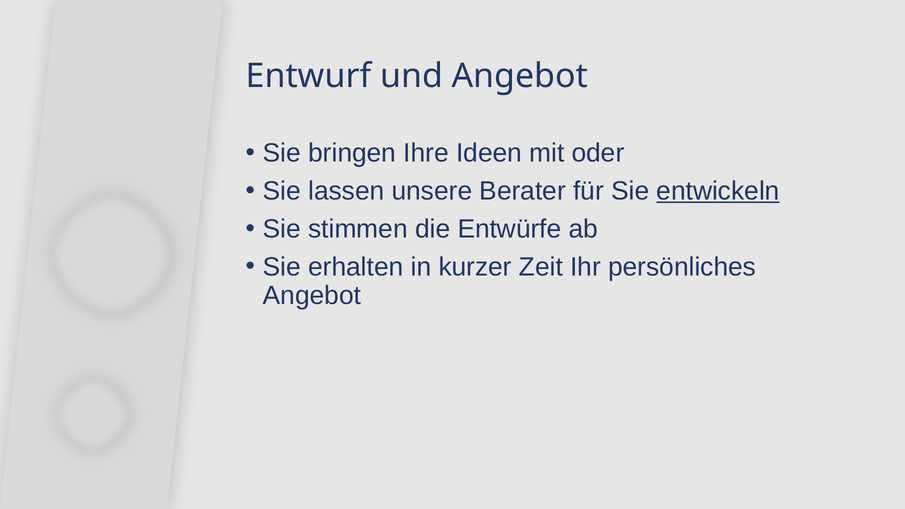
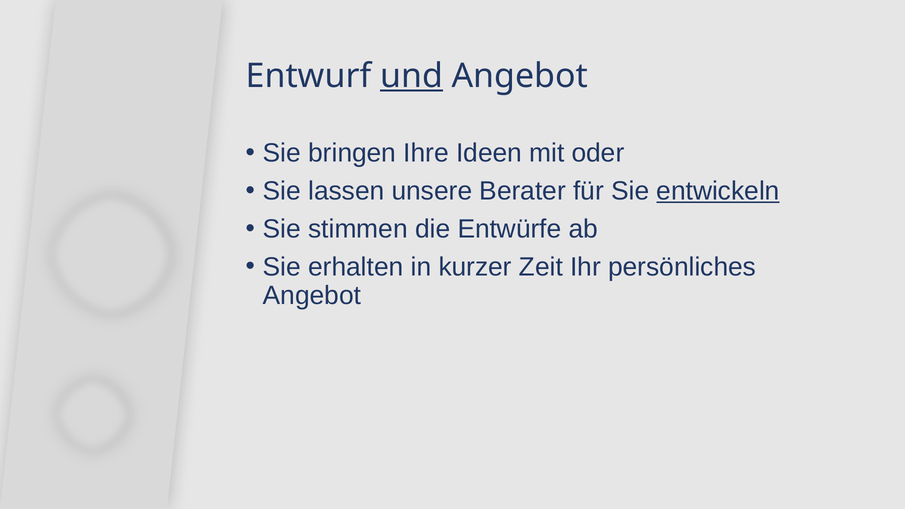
und underline: none -> present
